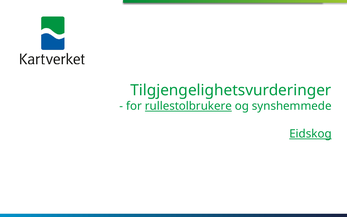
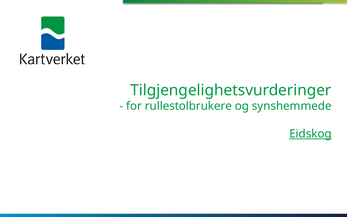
rullestolbrukere underline: present -> none
